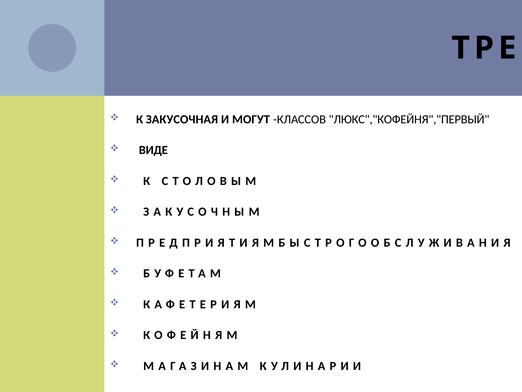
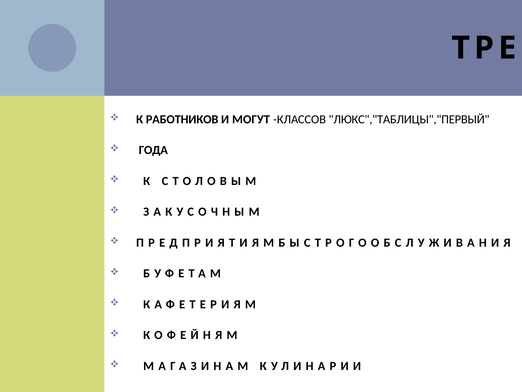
ЗАКУСОЧНАЯ: ЗАКУСОЧНАЯ -> РАБОТНИКОВ
ЛЮКС","КОФЕЙНЯ","ПЕРВЫЙ: ЛЮКС","КОФЕЙНЯ","ПЕРВЫЙ -> ЛЮКС","ТАБЛИЦЫ","ПЕРВЫЙ
ВИДЕ: ВИДЕ -> ГОДА
